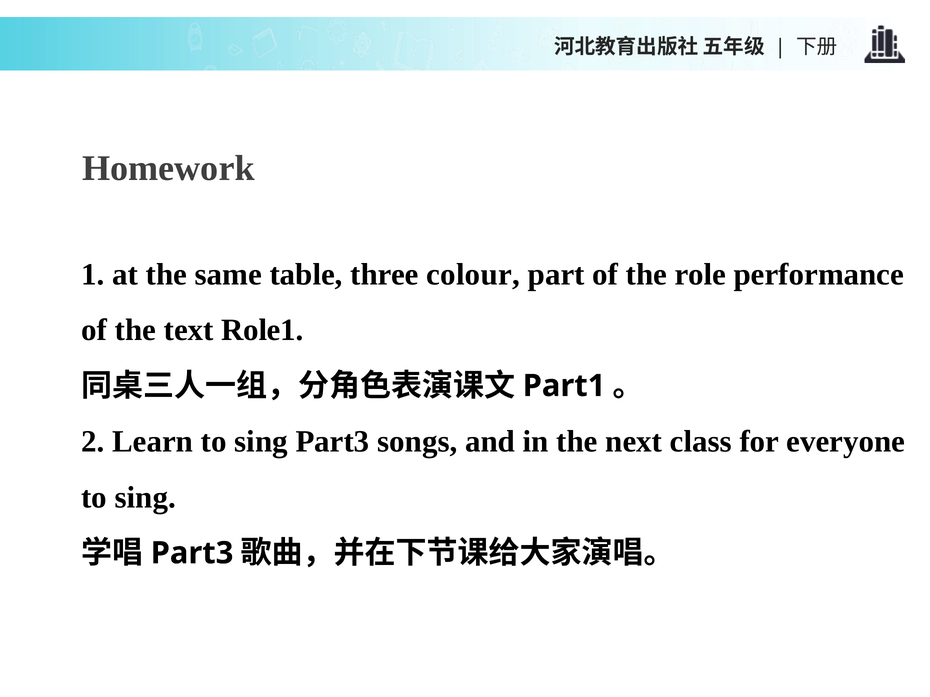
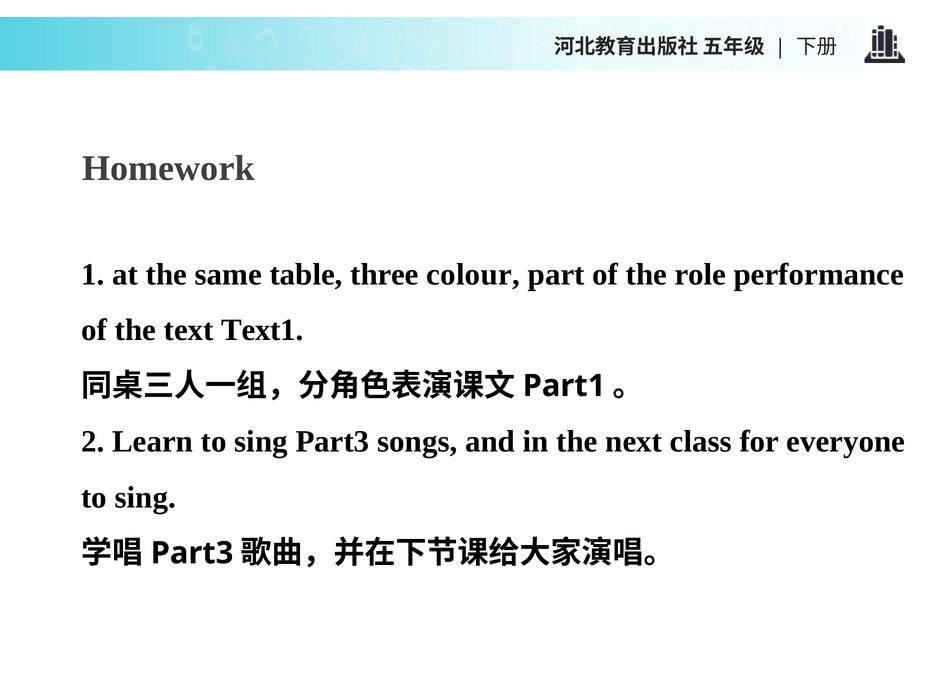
Role1: Role1 -> Text1
